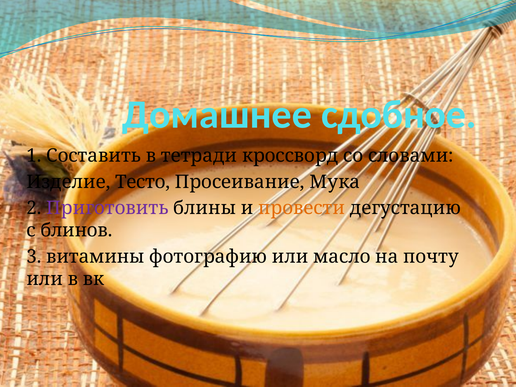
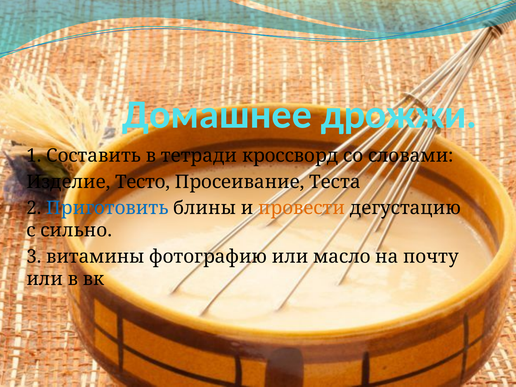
сдобное: сдобное -> дрожжи
Мука: Мука -> Теста
Приготовить colour: purple -> blue
блинов: блинов -> сильно
